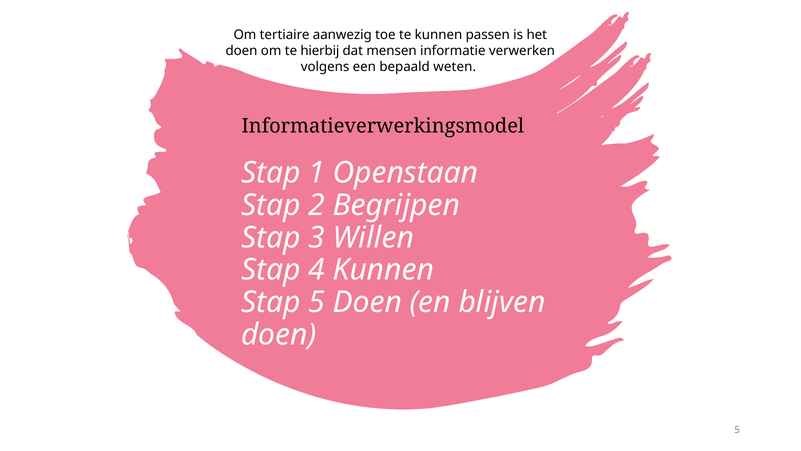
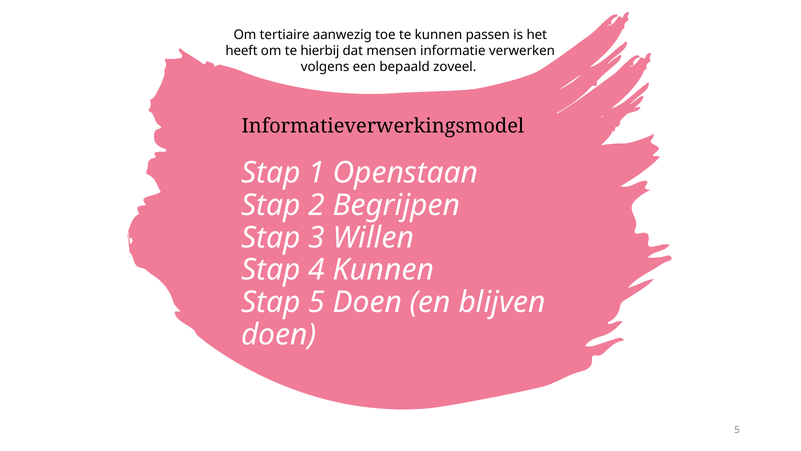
doen at (242, 51): doen -> heeft
weten: weten -> zoveel
